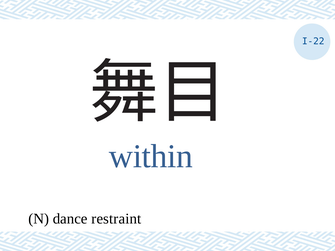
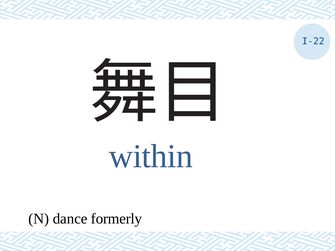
restraint: restraint -> formerly
